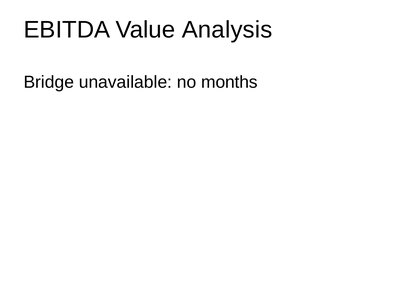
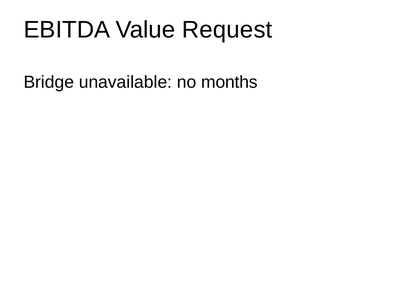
Analysis: Analysis -> Request
